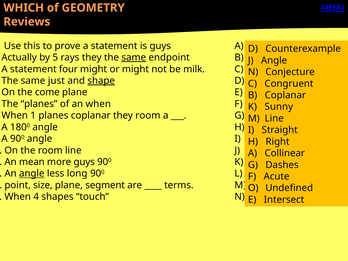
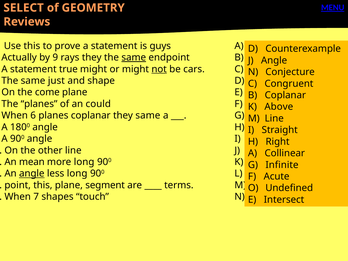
WHICH: WHICH -> SELECT
by 5: 5 -> 9
four: four -> true
not underline: none -> present
milk: milk -> cars
shape underline: present -> none
an when: when -> could
Sunny: Sunny -> Above
When 1: 1 -> 6
they room: room -> same
the room: room -> other
more guys: guys -> long
Dashes: Dashes -> Infinite
point size: size -> this
When 4: 4 -> 7
